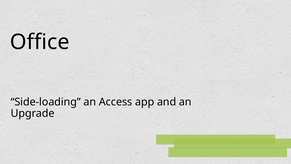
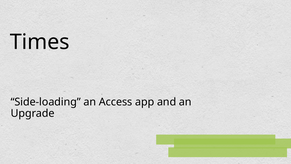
Office: Office -> Times
